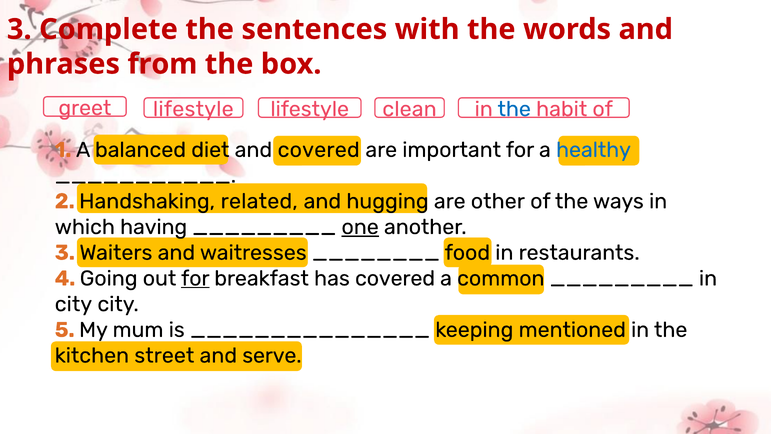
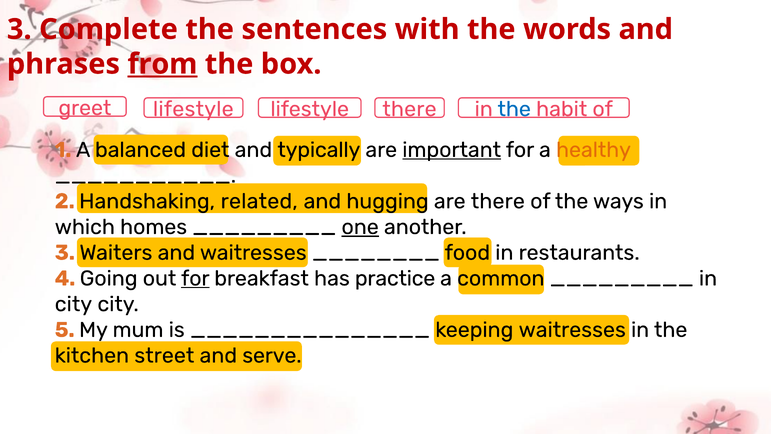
from underline: none -> present
lifestyle clean: clean -> there
and covered: covered -> typically
important underline: none -> present
healthy colour: blue -> orange
are other: other -> there
having: having -> homes
has covered: covered -> practice
keeping mentioned: mentioned -> waitresses
